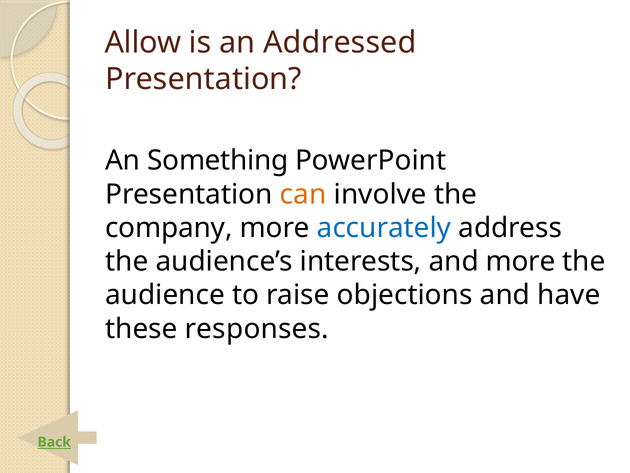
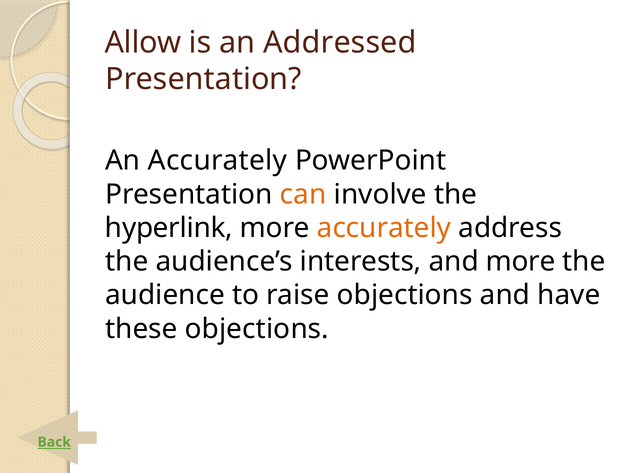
An Something: Something -> Accurately
company: company -> hyperlink
accurately at (384, 228) colour: blue -> orange
these responses: responses -> objections
